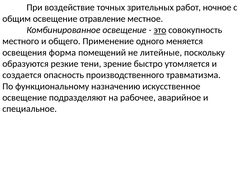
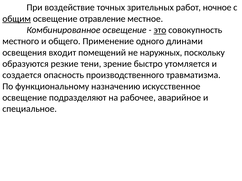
общим underline: none -> present
меняется: меняется -> длинами
форма: форма -> входит
литейные: литейные -> наружных
